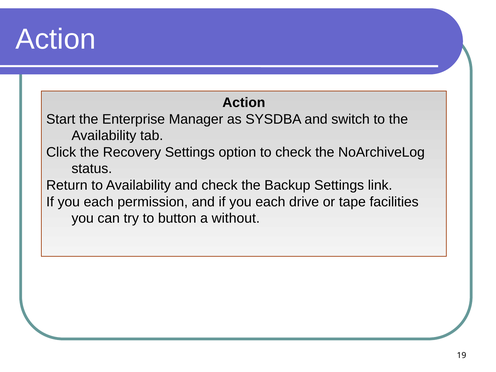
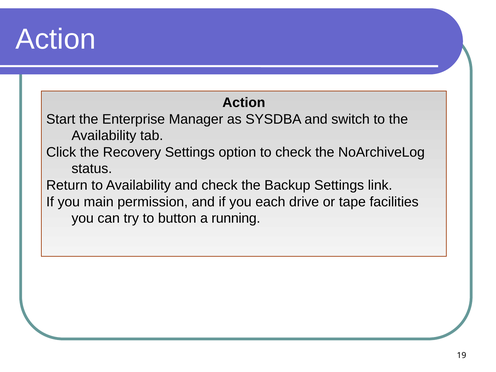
each at (99, 202): each -> main
without: without -> running
